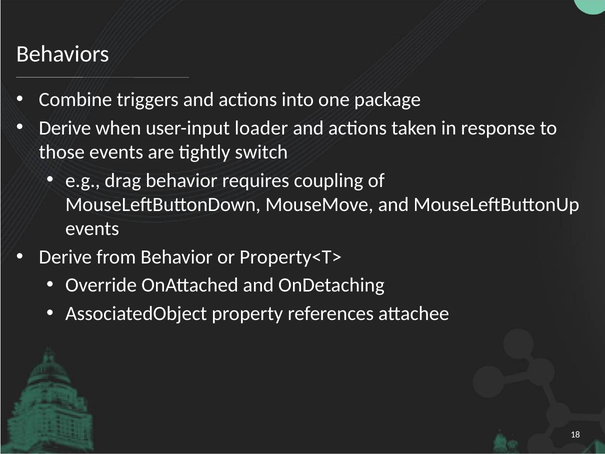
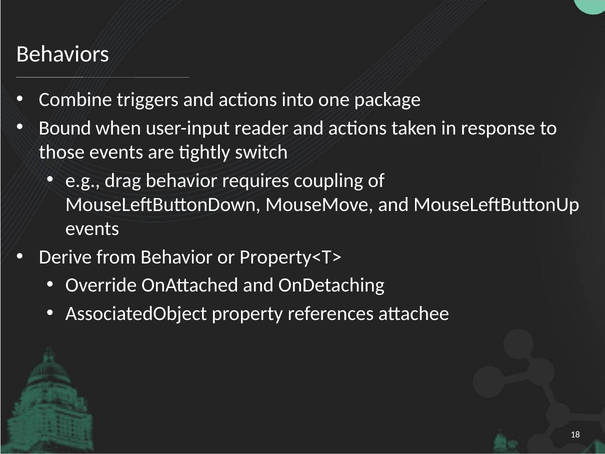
Derive at (65, 128): Derive -> Bound
loader: loader -> reader
